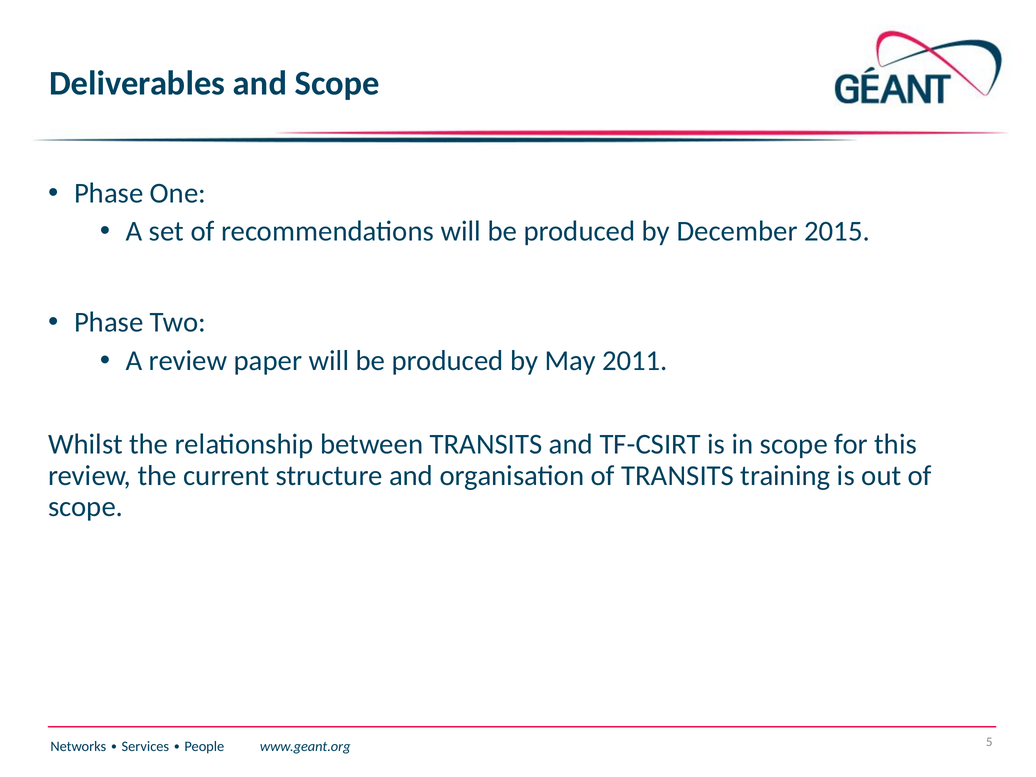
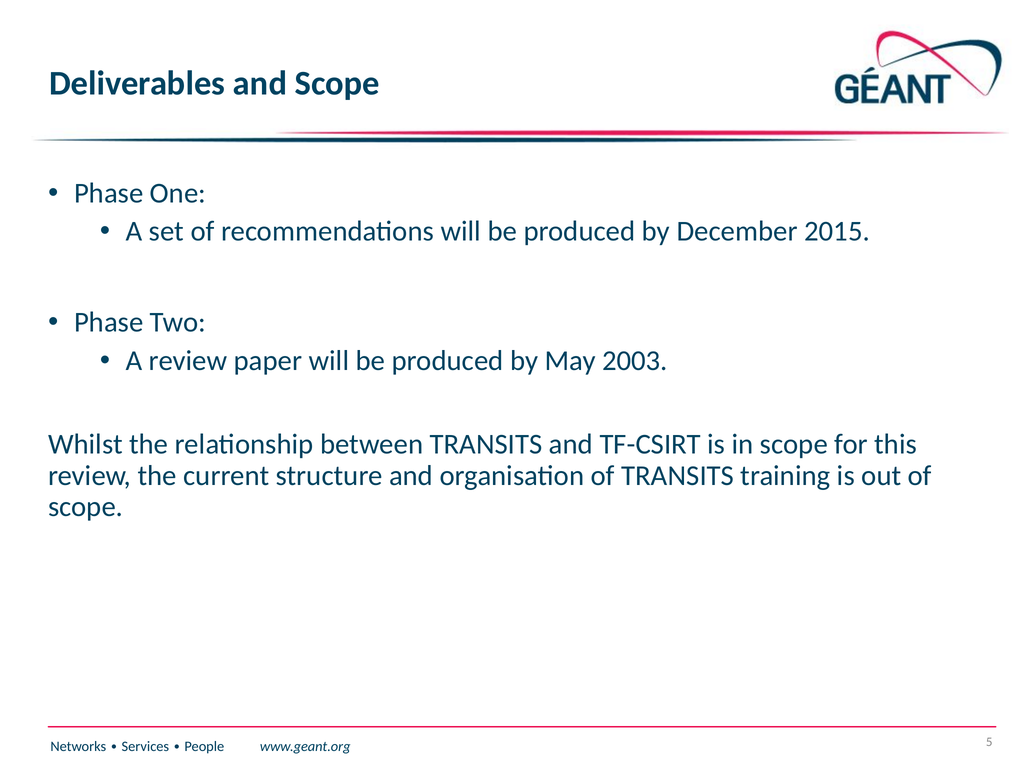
2011: 2011 -> 2003
